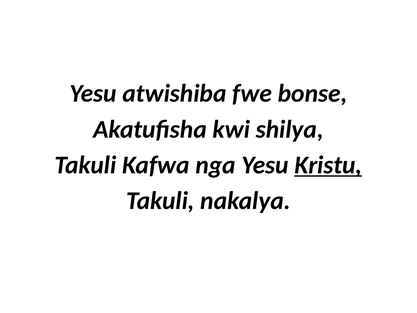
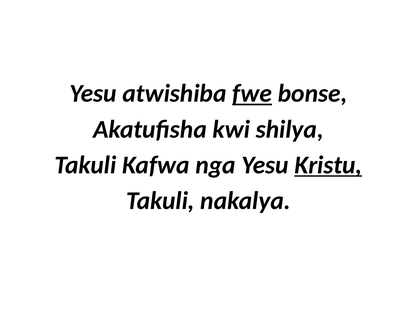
fwe underline: none -> present
